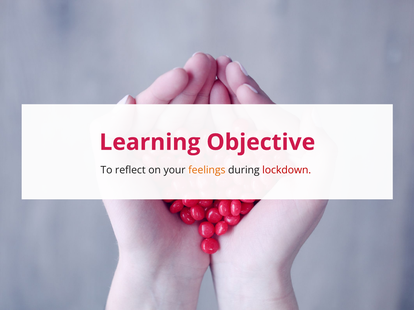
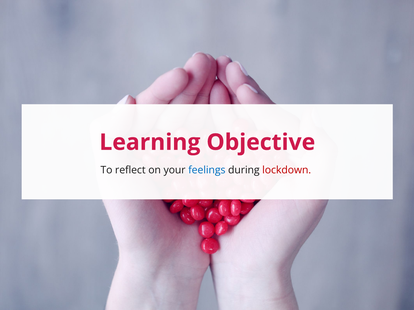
feelings colour: orange -> blue
